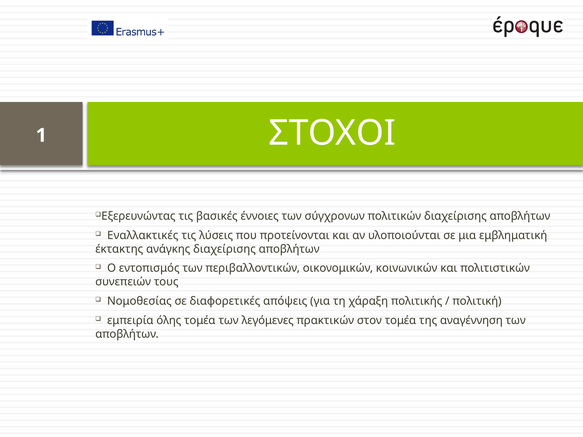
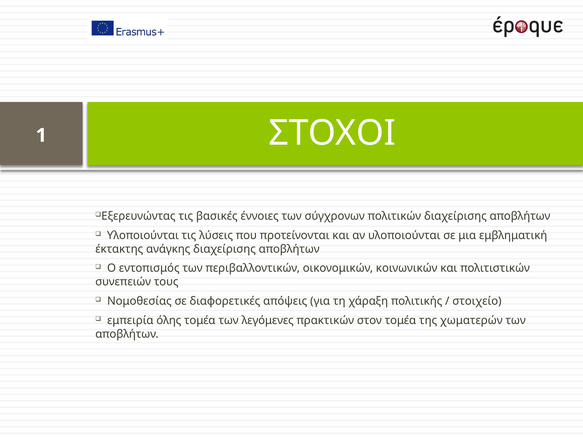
Εναλλακτικές at (143, 236): Εναλλακτικές -> Υλοποιούνται
πολιτική: πολιτική -> στοιχείο
αναγέννηση: αναγέννηση -> χωματερών
